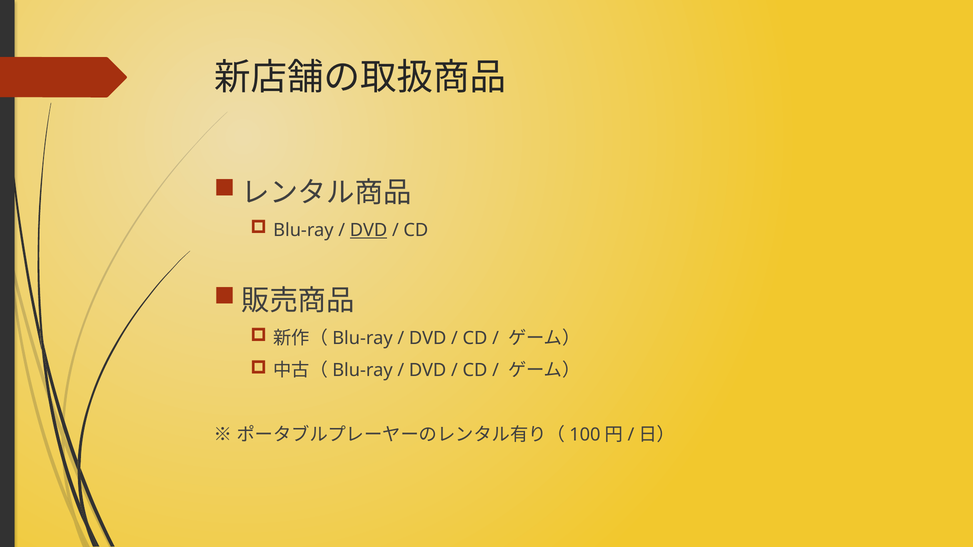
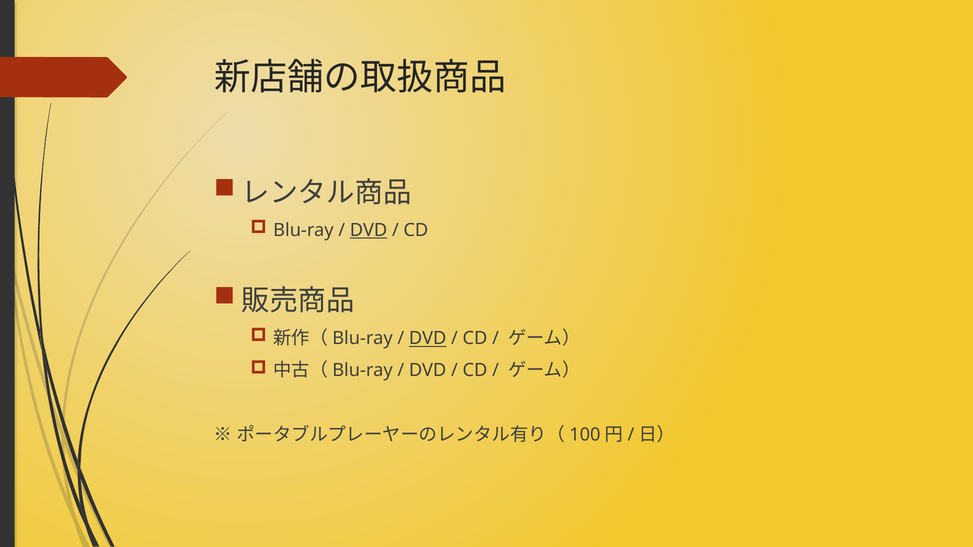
DVD at (428, 339) underline: none -> present
